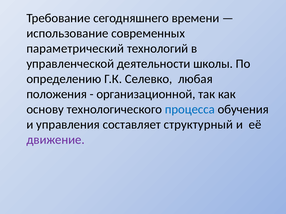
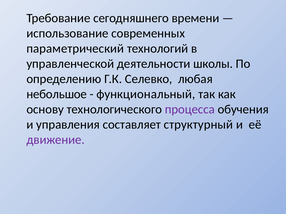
положения: положения -> небольшое
организационной: организационной -> функциональный
процесса colour: blue -> purple
